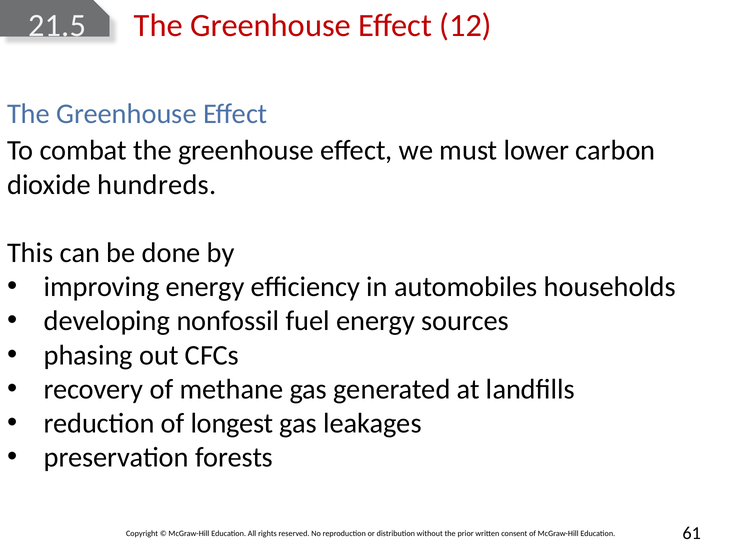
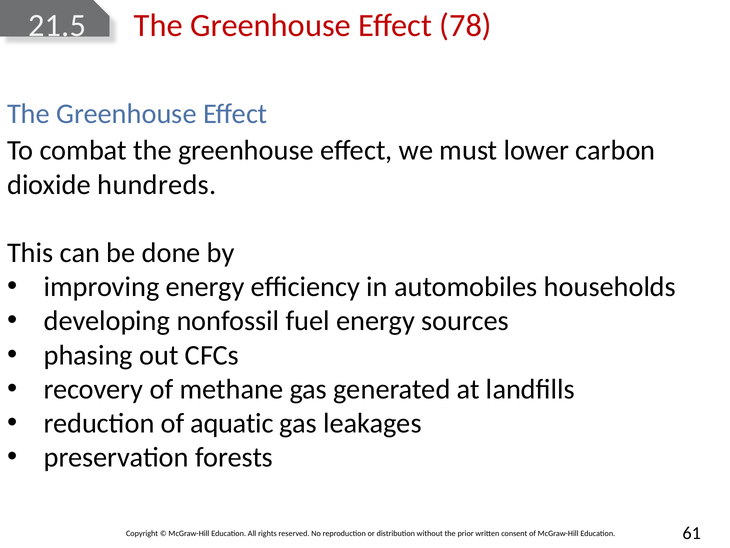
12: 12 -> 78
longest: longest -> aquatic
